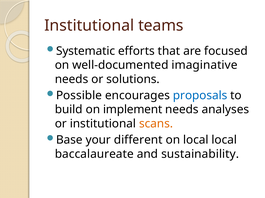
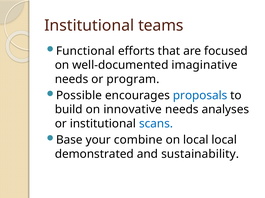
Systematic: Systematic -> Functional
solutions: solutions -> program
implement: implement -> innovative
scans colour: orange -> blue
different: different -> combine
baccalaureate: baccalaureate -> demonstrated
